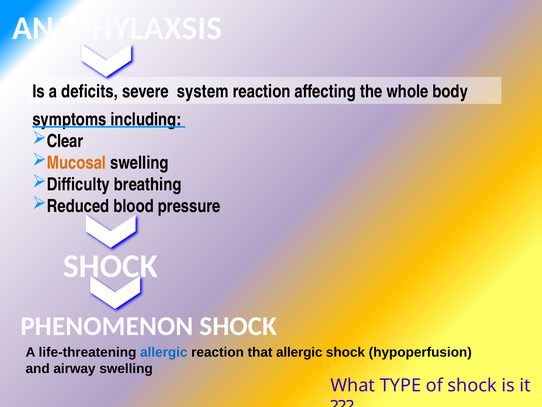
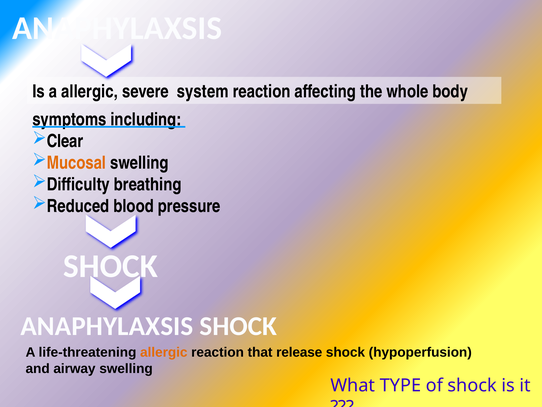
a deficits: deficits -> allergic
PHENOMENON at (107, 326): PHENOMENON -> ANAPHYLAXSIS
allergic at (164, 352) colour: blue -> orange
that allergic: allergic -> release
